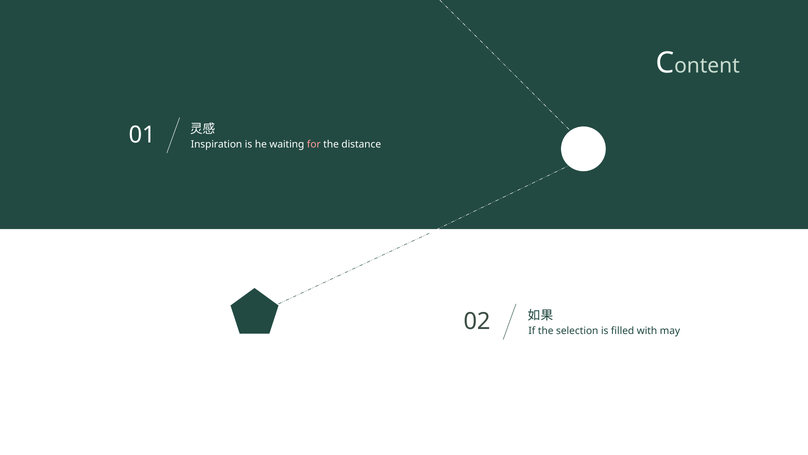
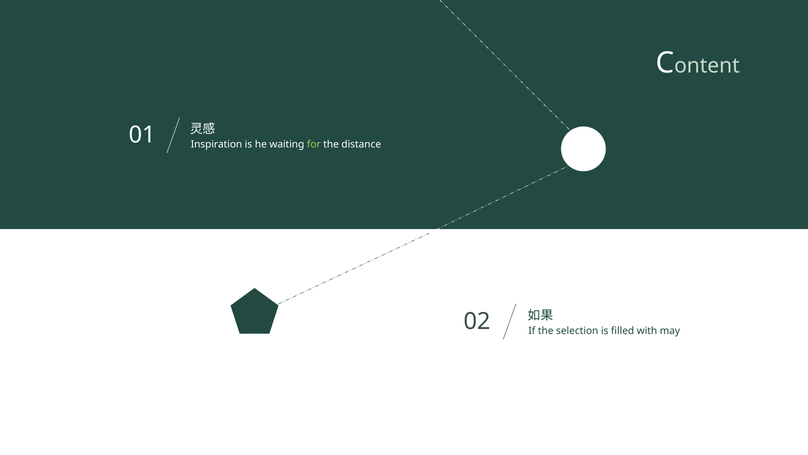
for colour: pink -> light green
